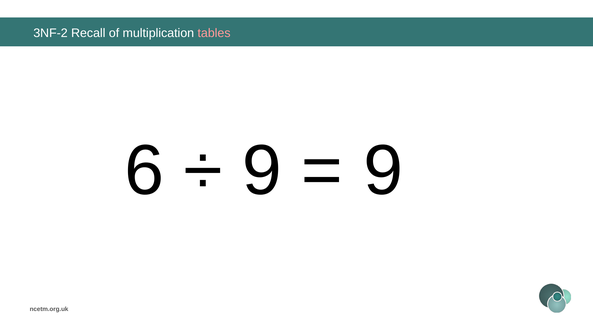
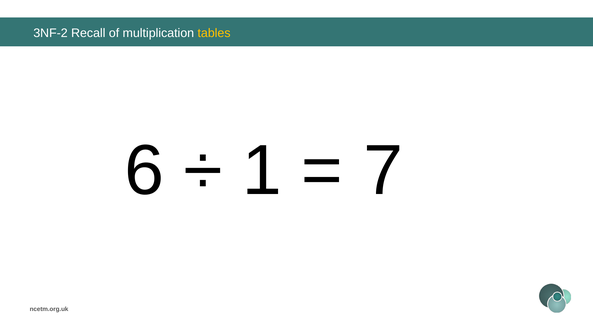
tables colour: pink -> yellow
9 at (262, 171): 9 -> 1
9 at (383, 171): 9 -> 7
